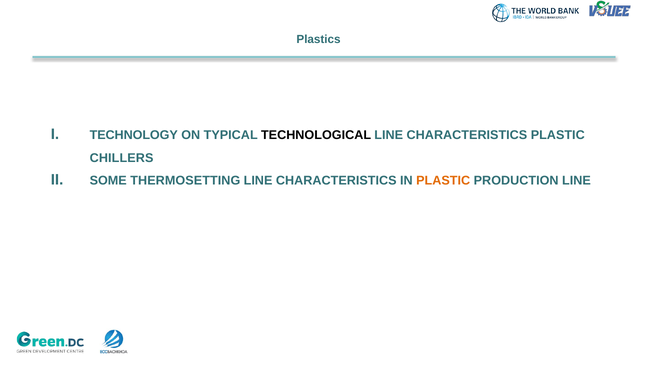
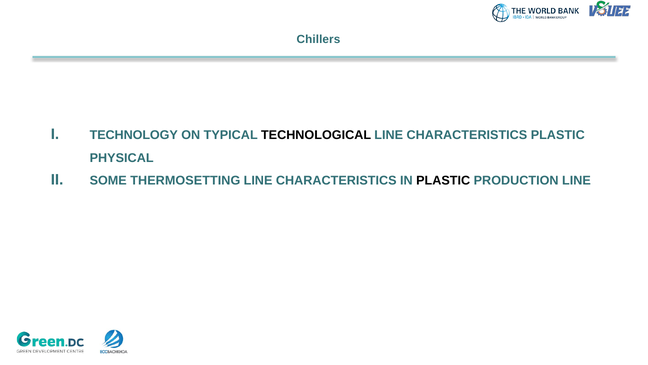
Plastics: Plastics -> Chillers
CHILLERS: CHILLERS -> PHYSICAL
PLASTIC at (443, 181) colour: orange -> black
